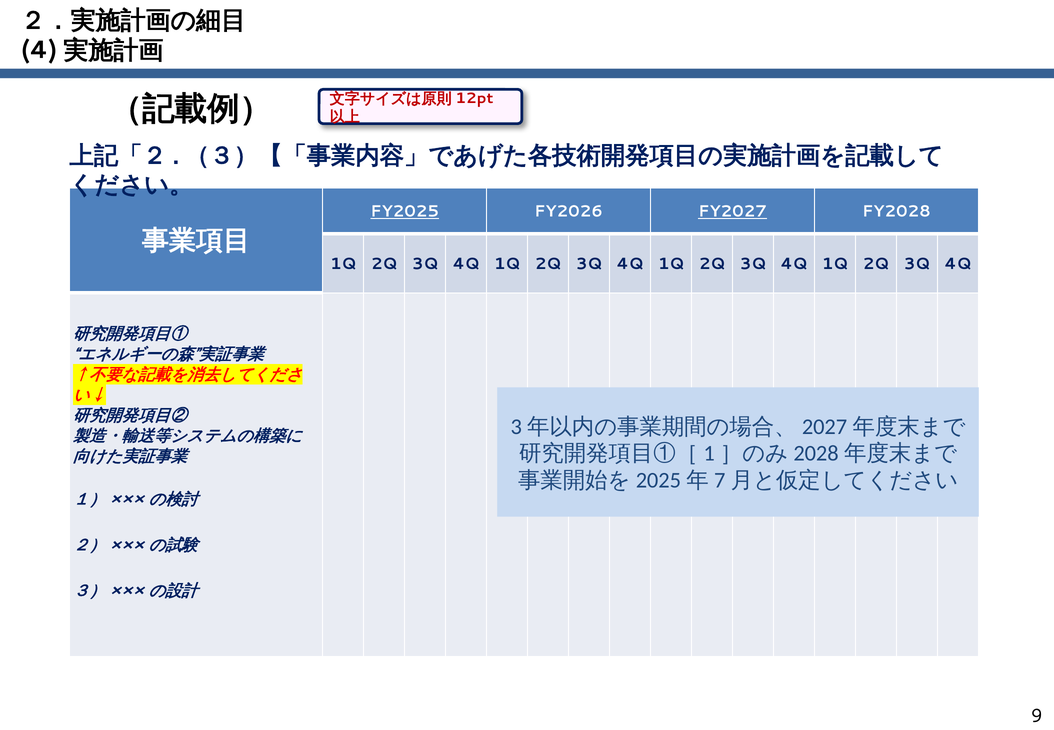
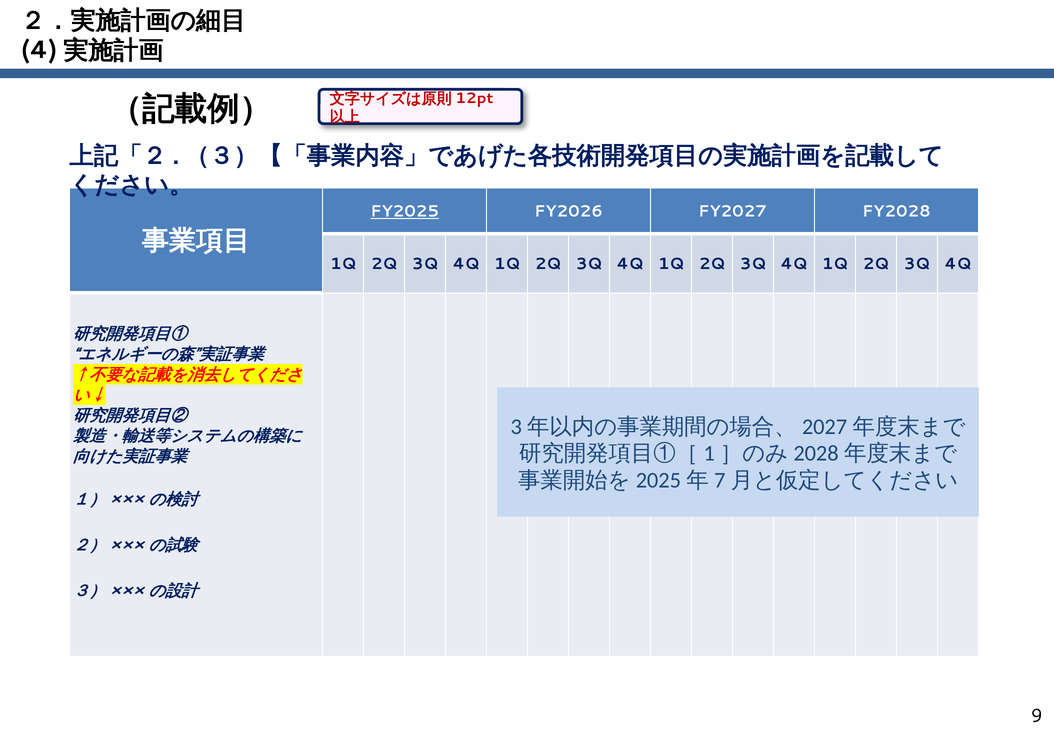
FY2027 underline: present -> none
